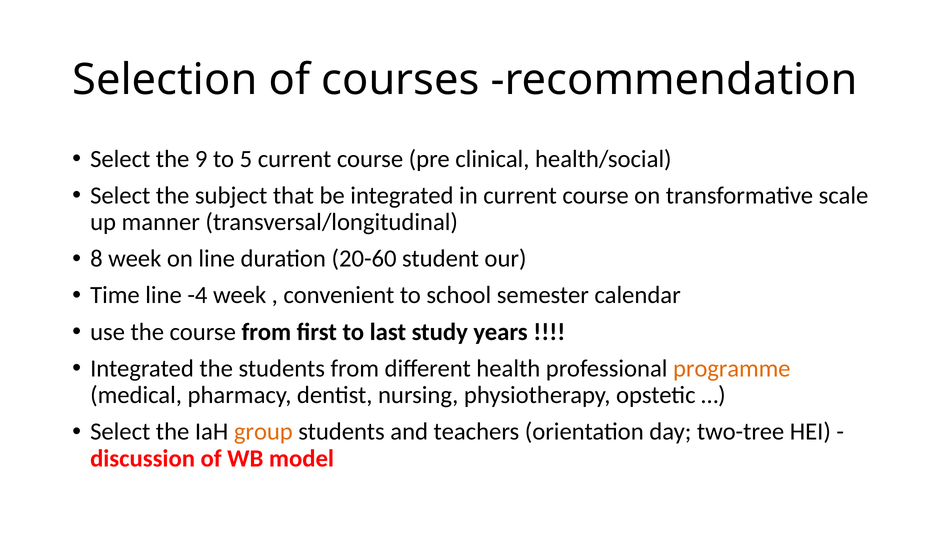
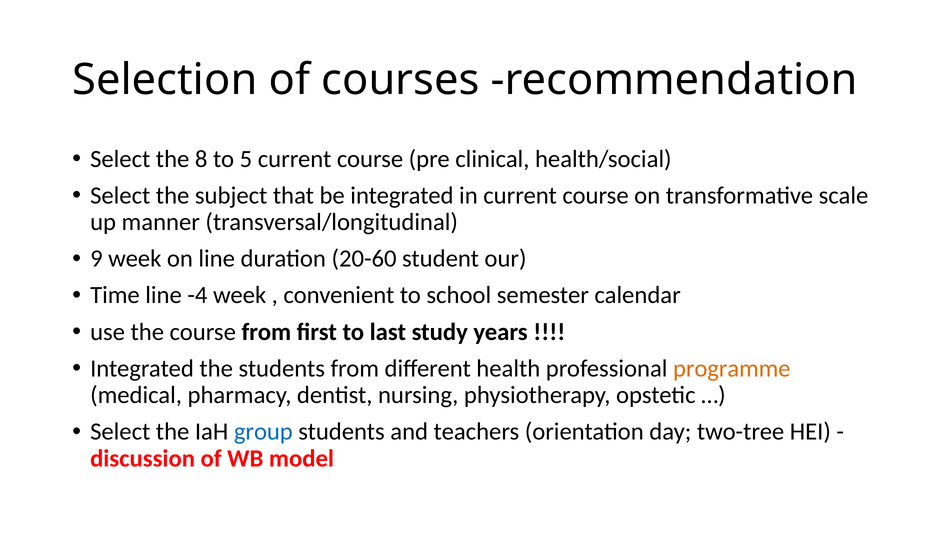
9: 9 -> 8
8: 8 -> 9
group colour: orange -> blue
